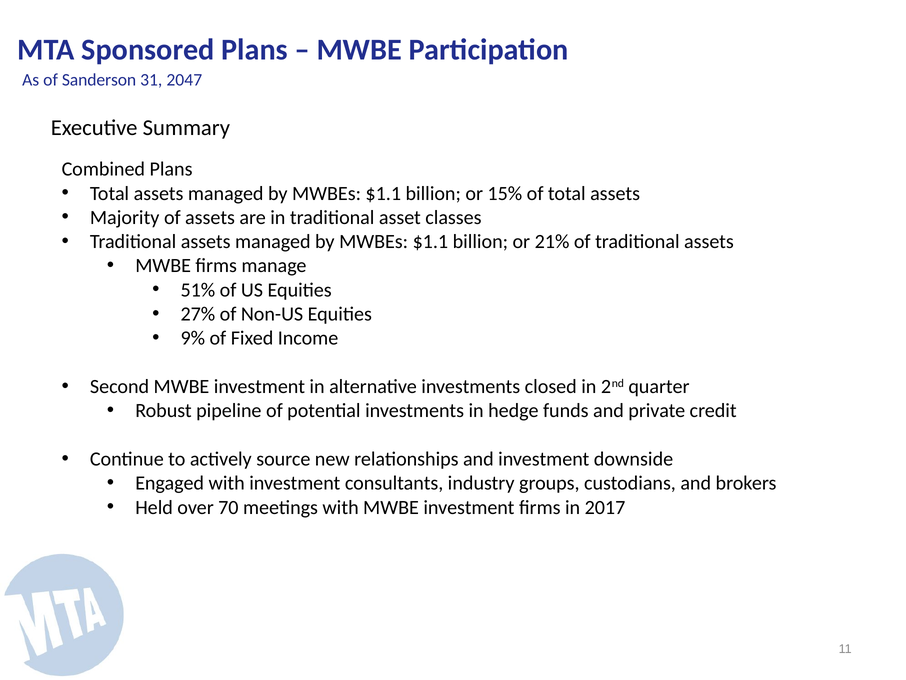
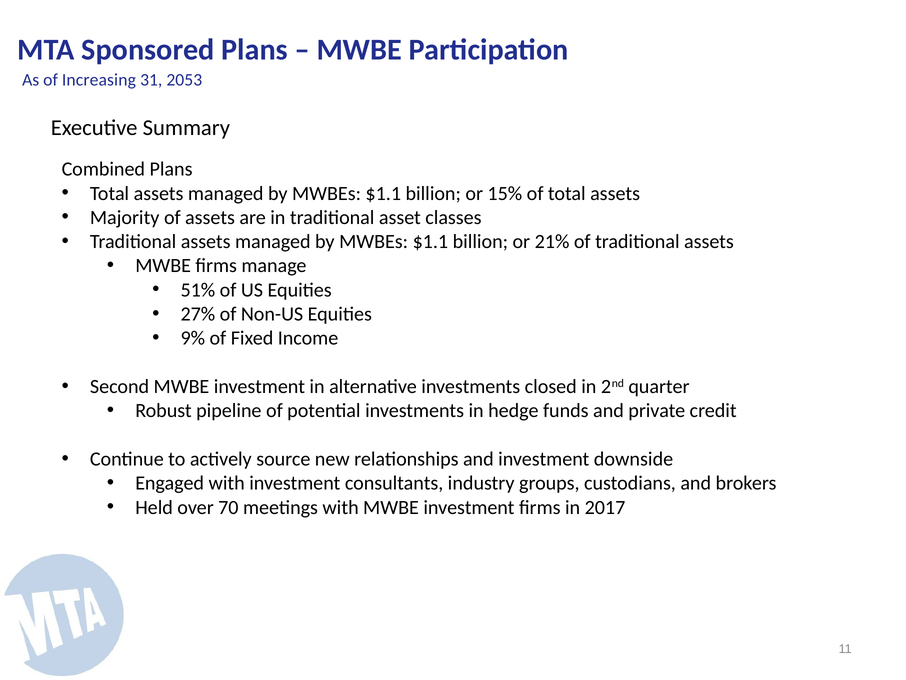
Sanderson: Sanderson -> Increasing
2047: 2047 -> 2053
